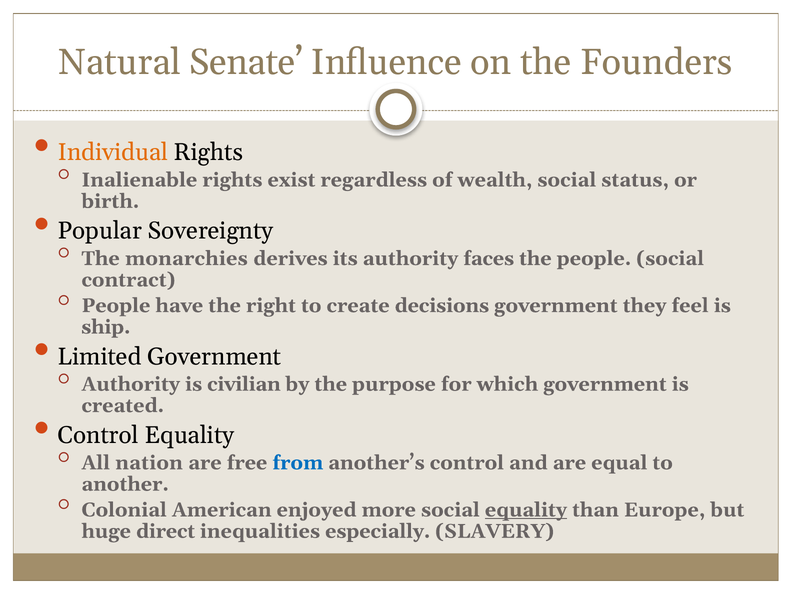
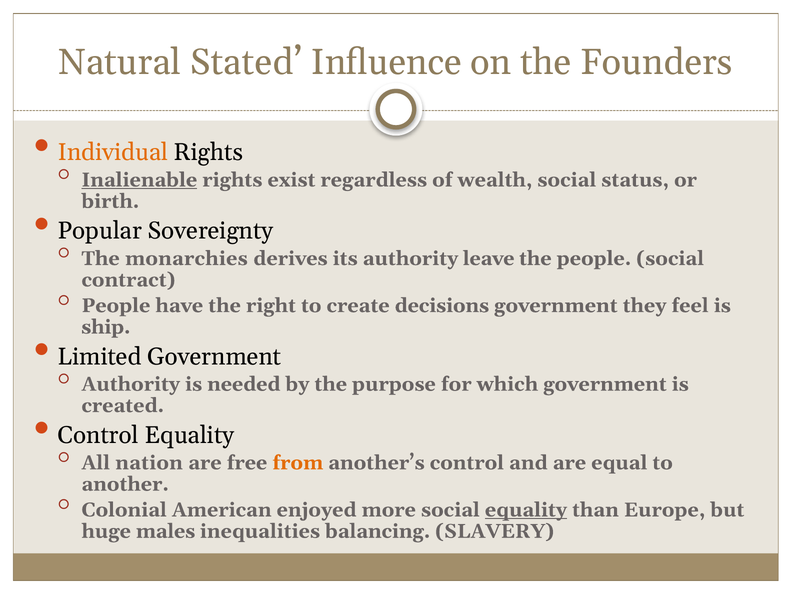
Senate: Senate -> Stated
Inalienable underline: none -> present
faces: faces -> leave
civilian: civilian -> needed
from colour: blue -> orange
direct: direct -> males
especially: especially -> balancing
